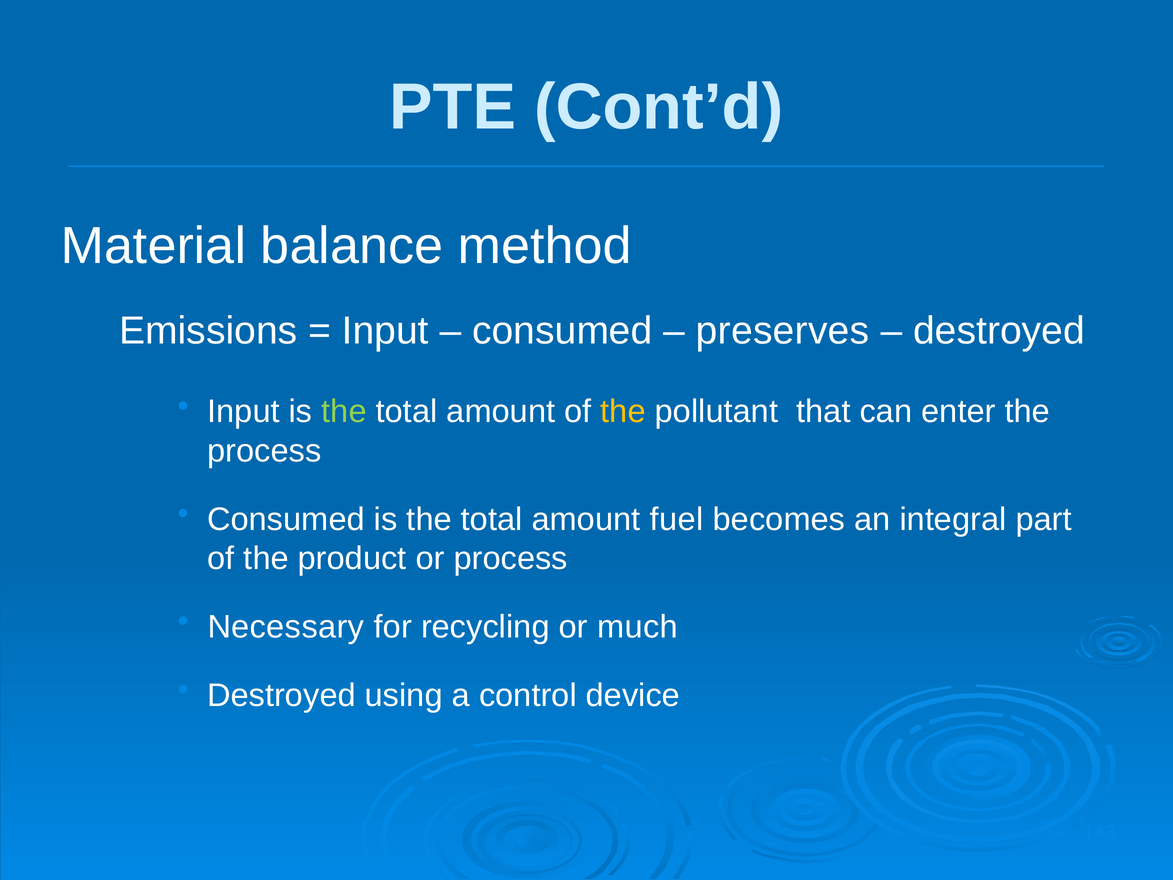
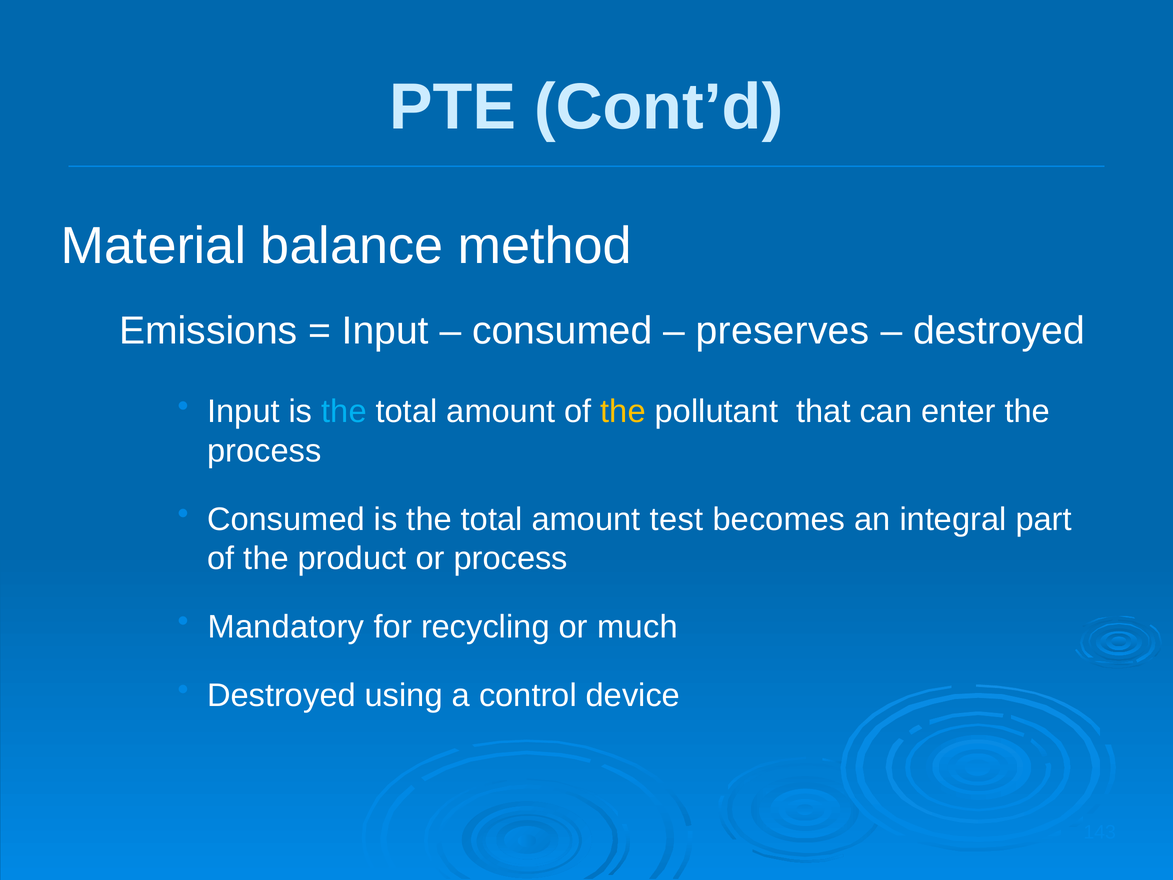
the at (344, 412) colour: light green -> light blue
fuel: fuel -> test
Necessary: Necessary -> Mandatory
